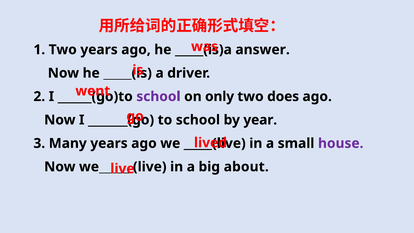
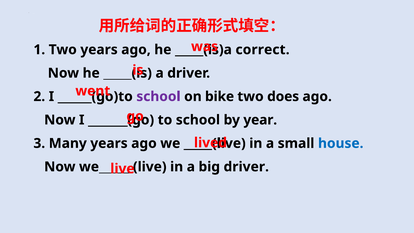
answer: answer -> correct
only: only -> bike
house colour: purple -> blue
big about: about -> driver
